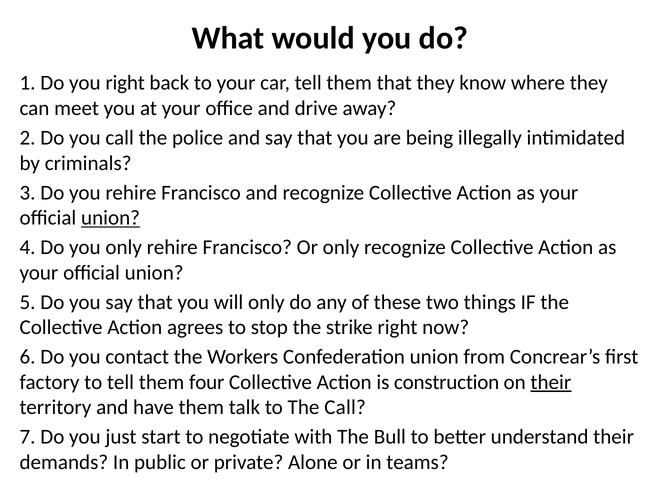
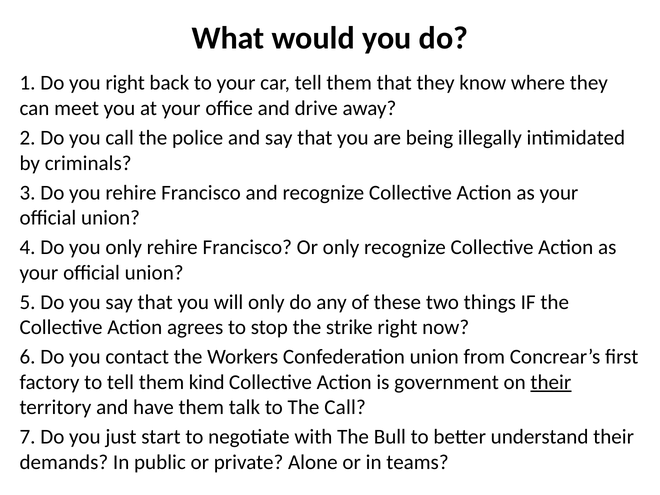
union at (111, 218) underline: present -> none
four: four -> kind
construction: construction -> government
